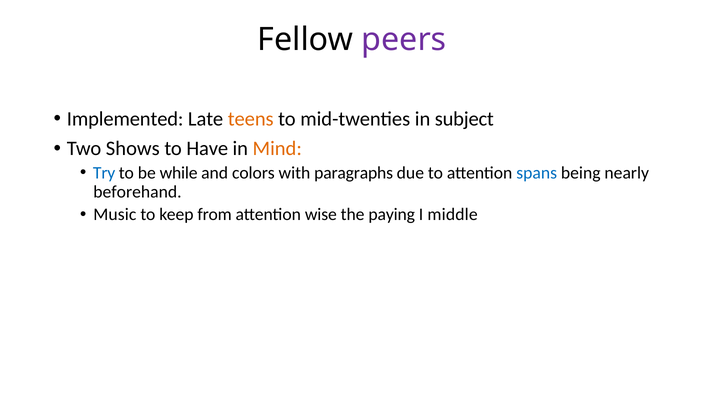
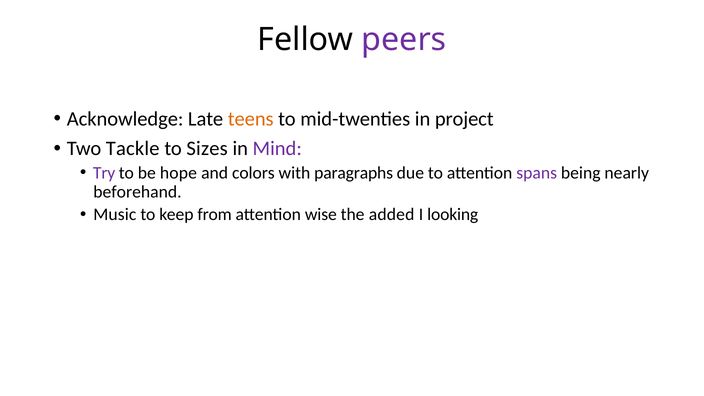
Implemented: Implemented -> Acknowledge
subject: subject -> project
Shows: Shows -> Tackle
Have: Have -> Sizes
Mind colour: orange -> purple
Try colour: blue -> purple
while: while -> hope
spans colour: blue -> purple
paying: paying -> added
middle: middle -> looking
